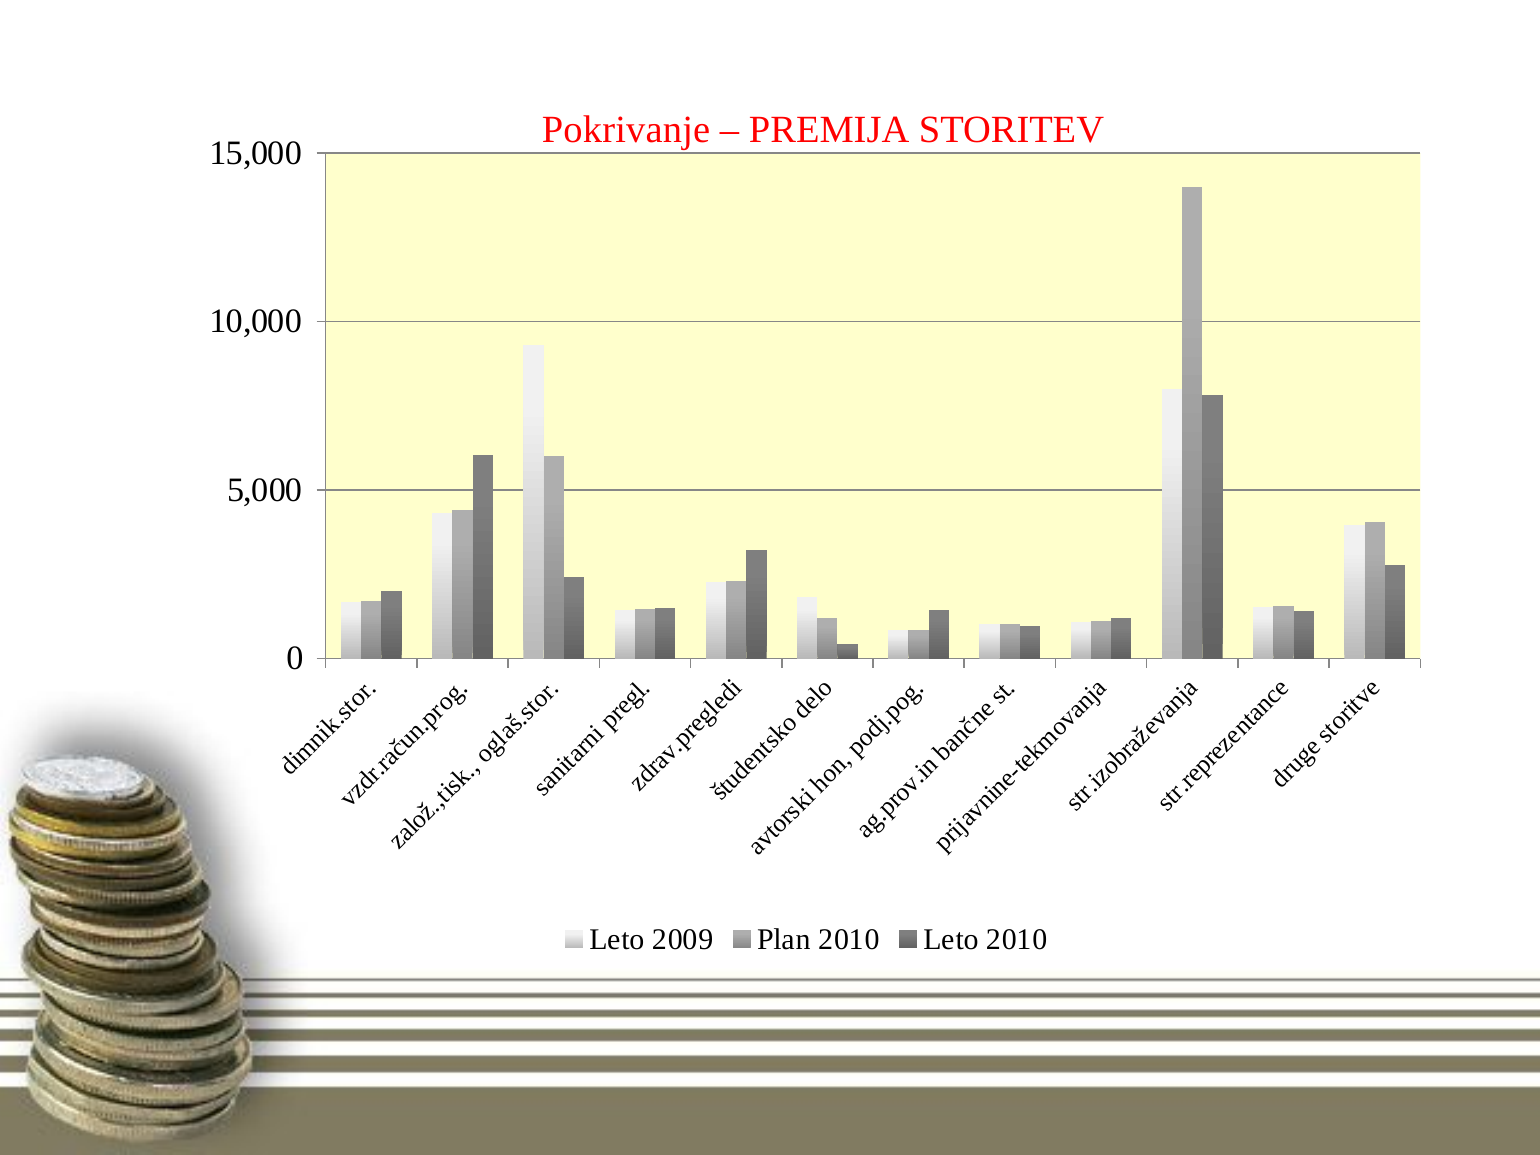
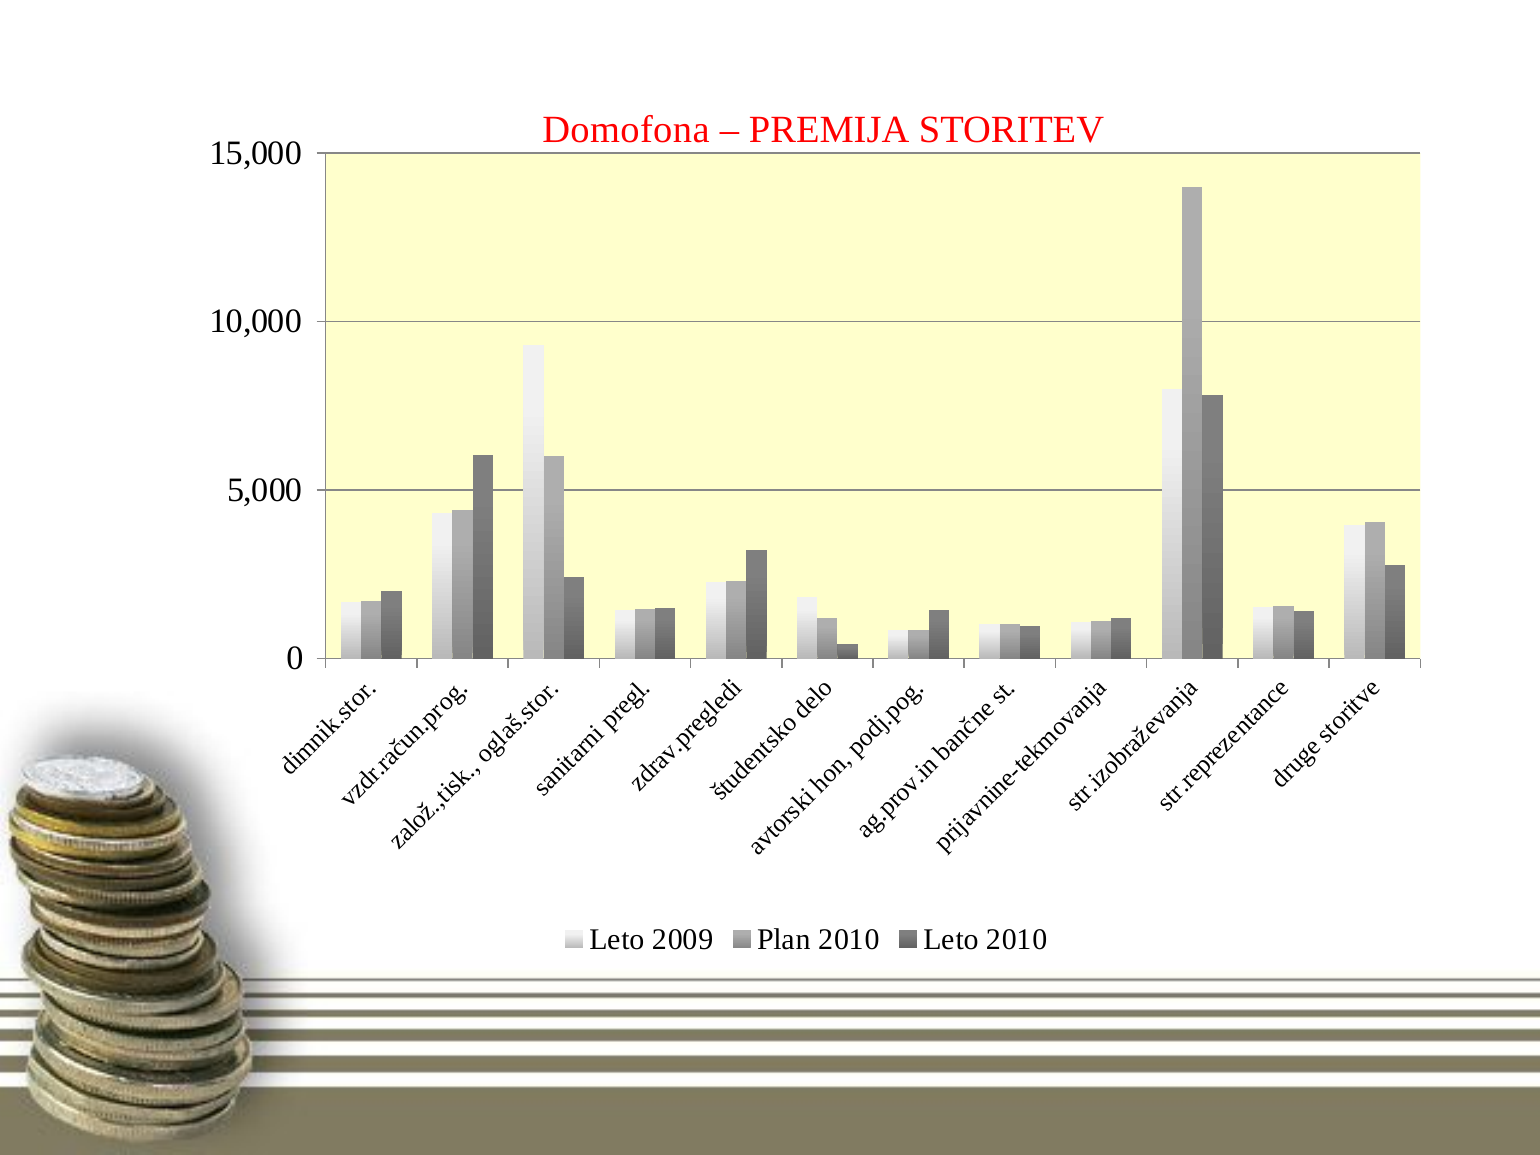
Pokrivanje: Pokrivanje -> Domofona
